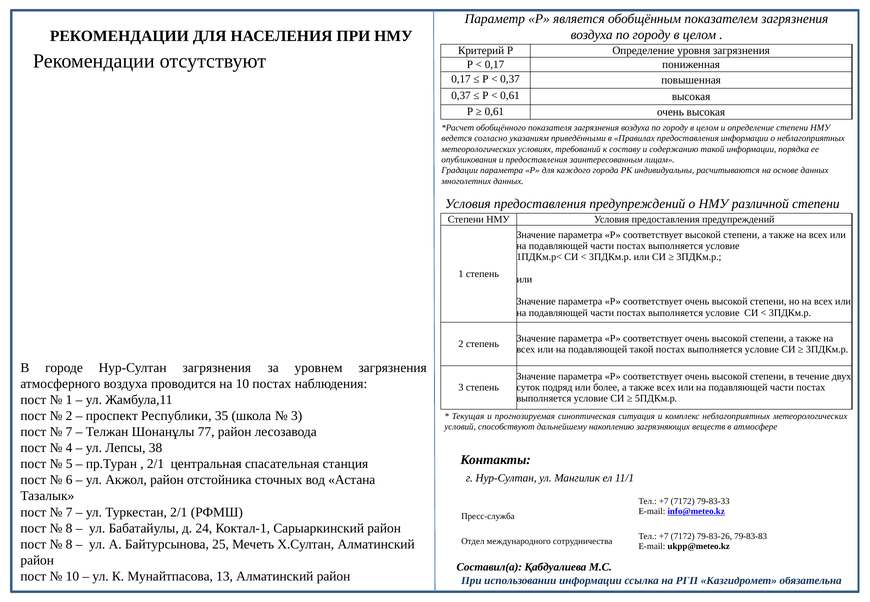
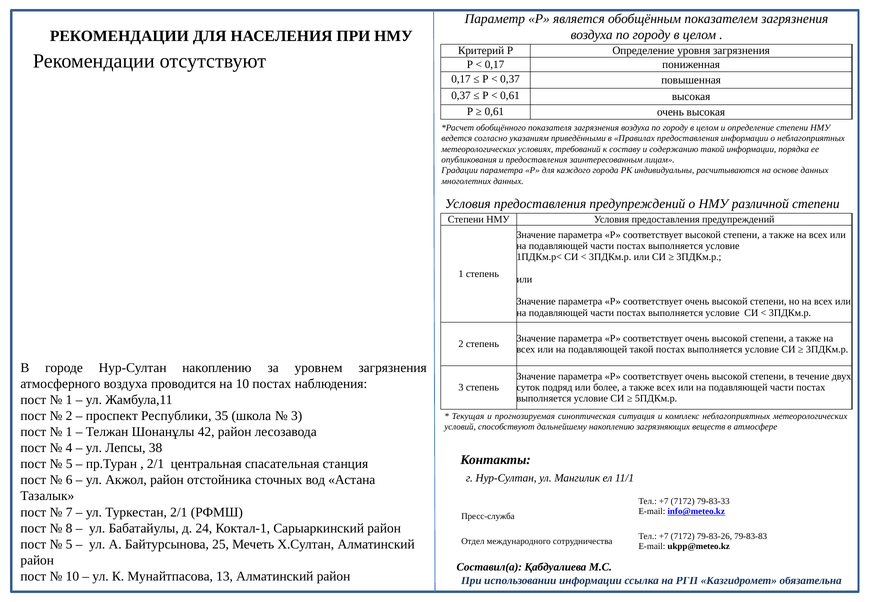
Нур-Султан загрязнения: загрязнения -> накоплению
7 at (69, 432): 7 -> 1
77: 77 -> 42
8 at (69, 545): 8 -> 5
